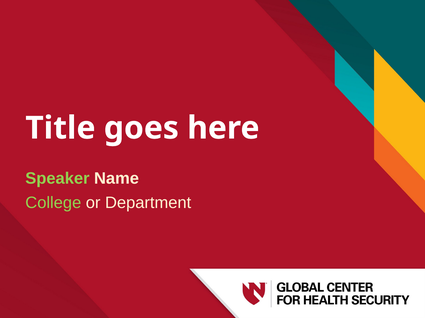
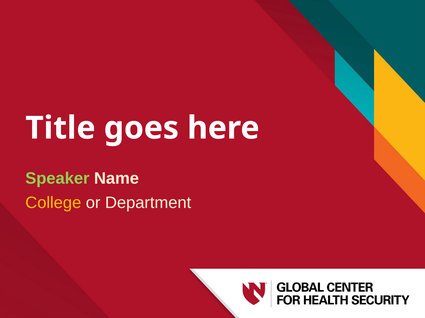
College colour: light green -> yellow
